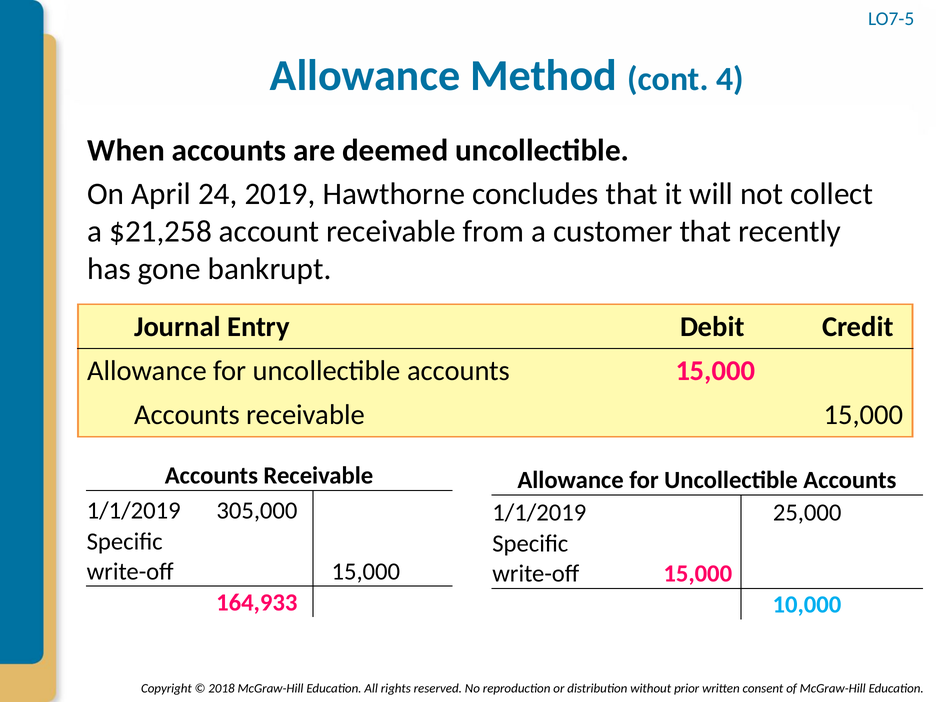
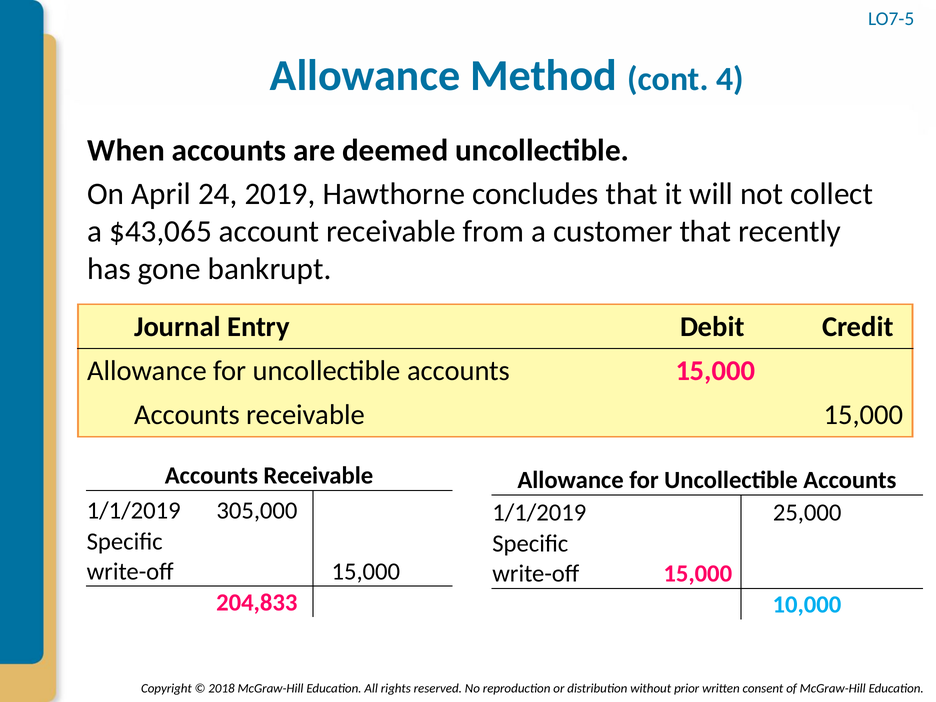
$21,258: $21,258 -> $43,065
164,933: 164,933 -> 204,833
